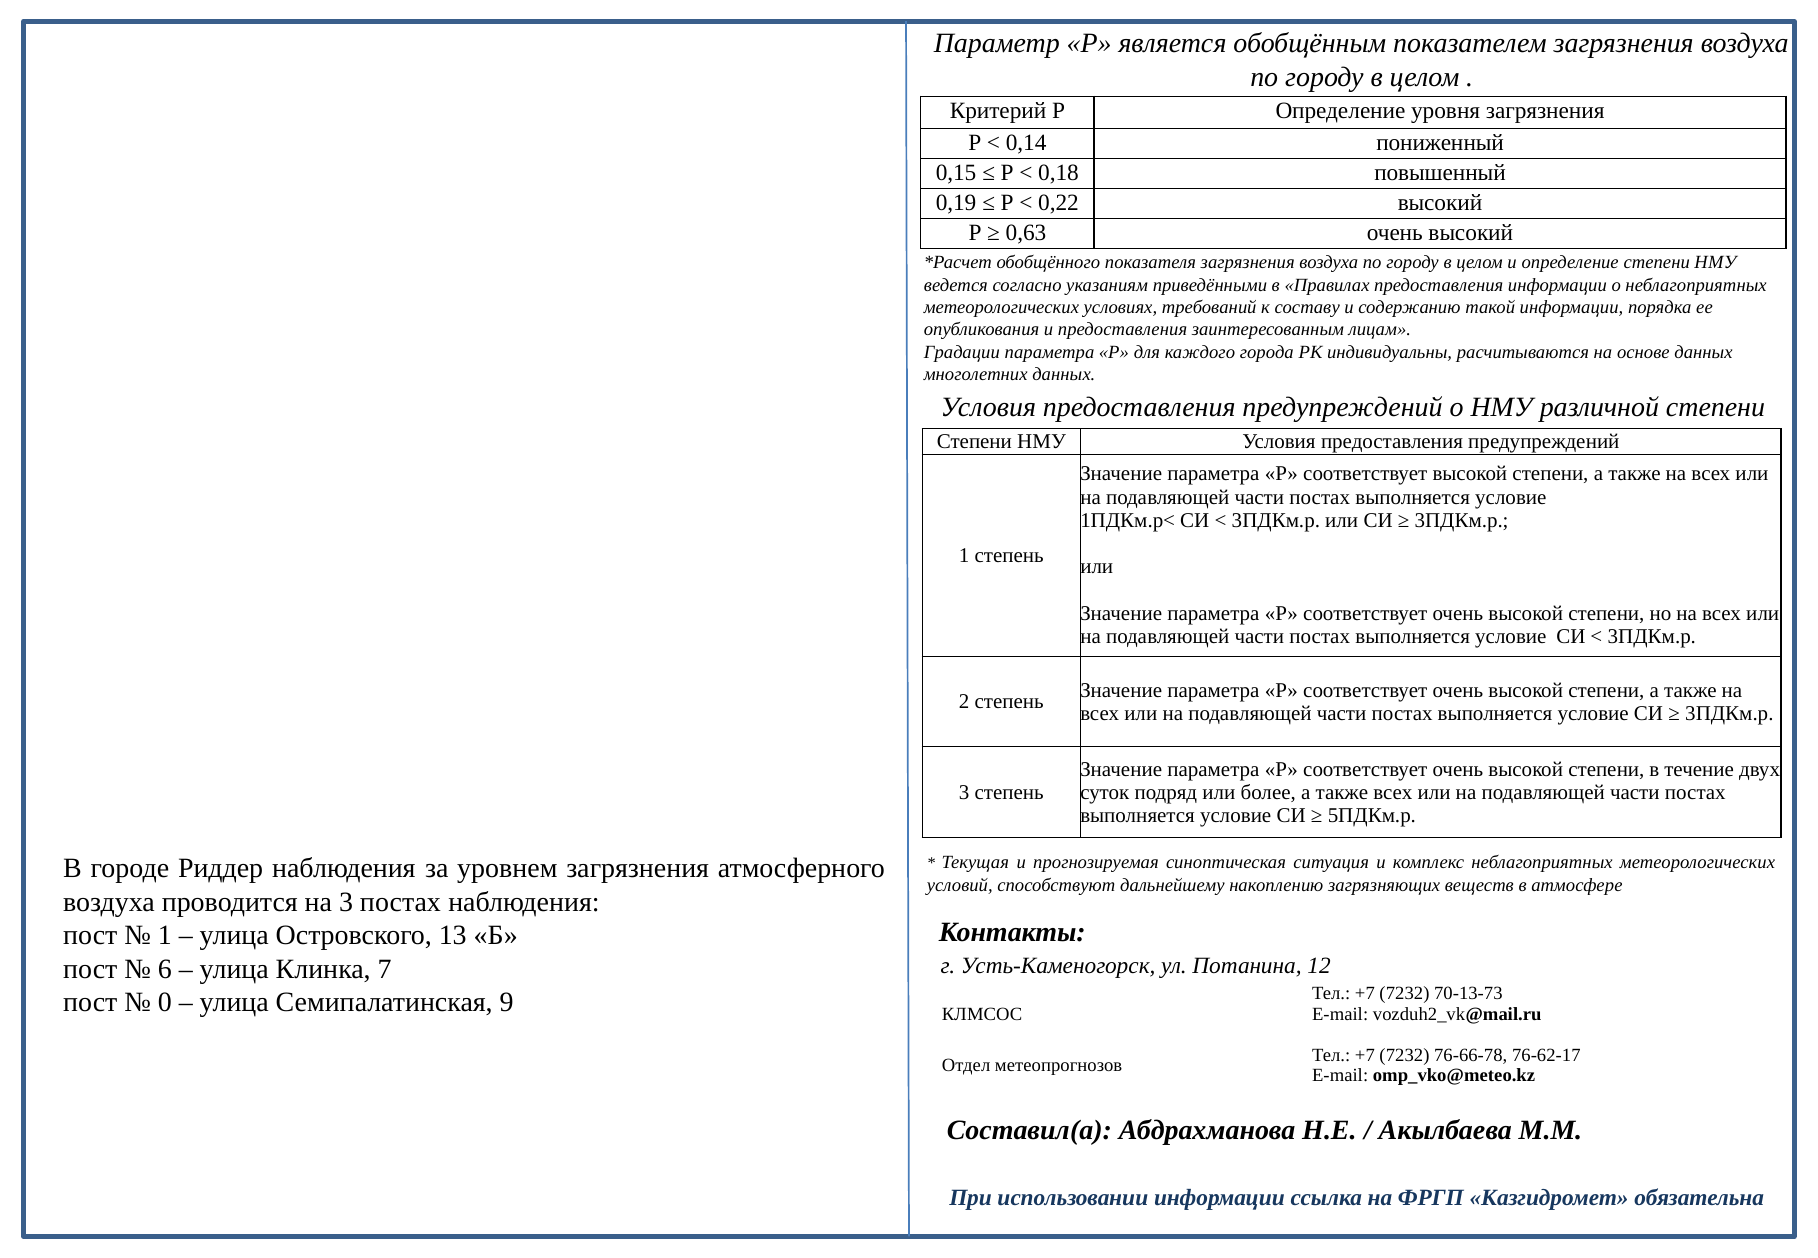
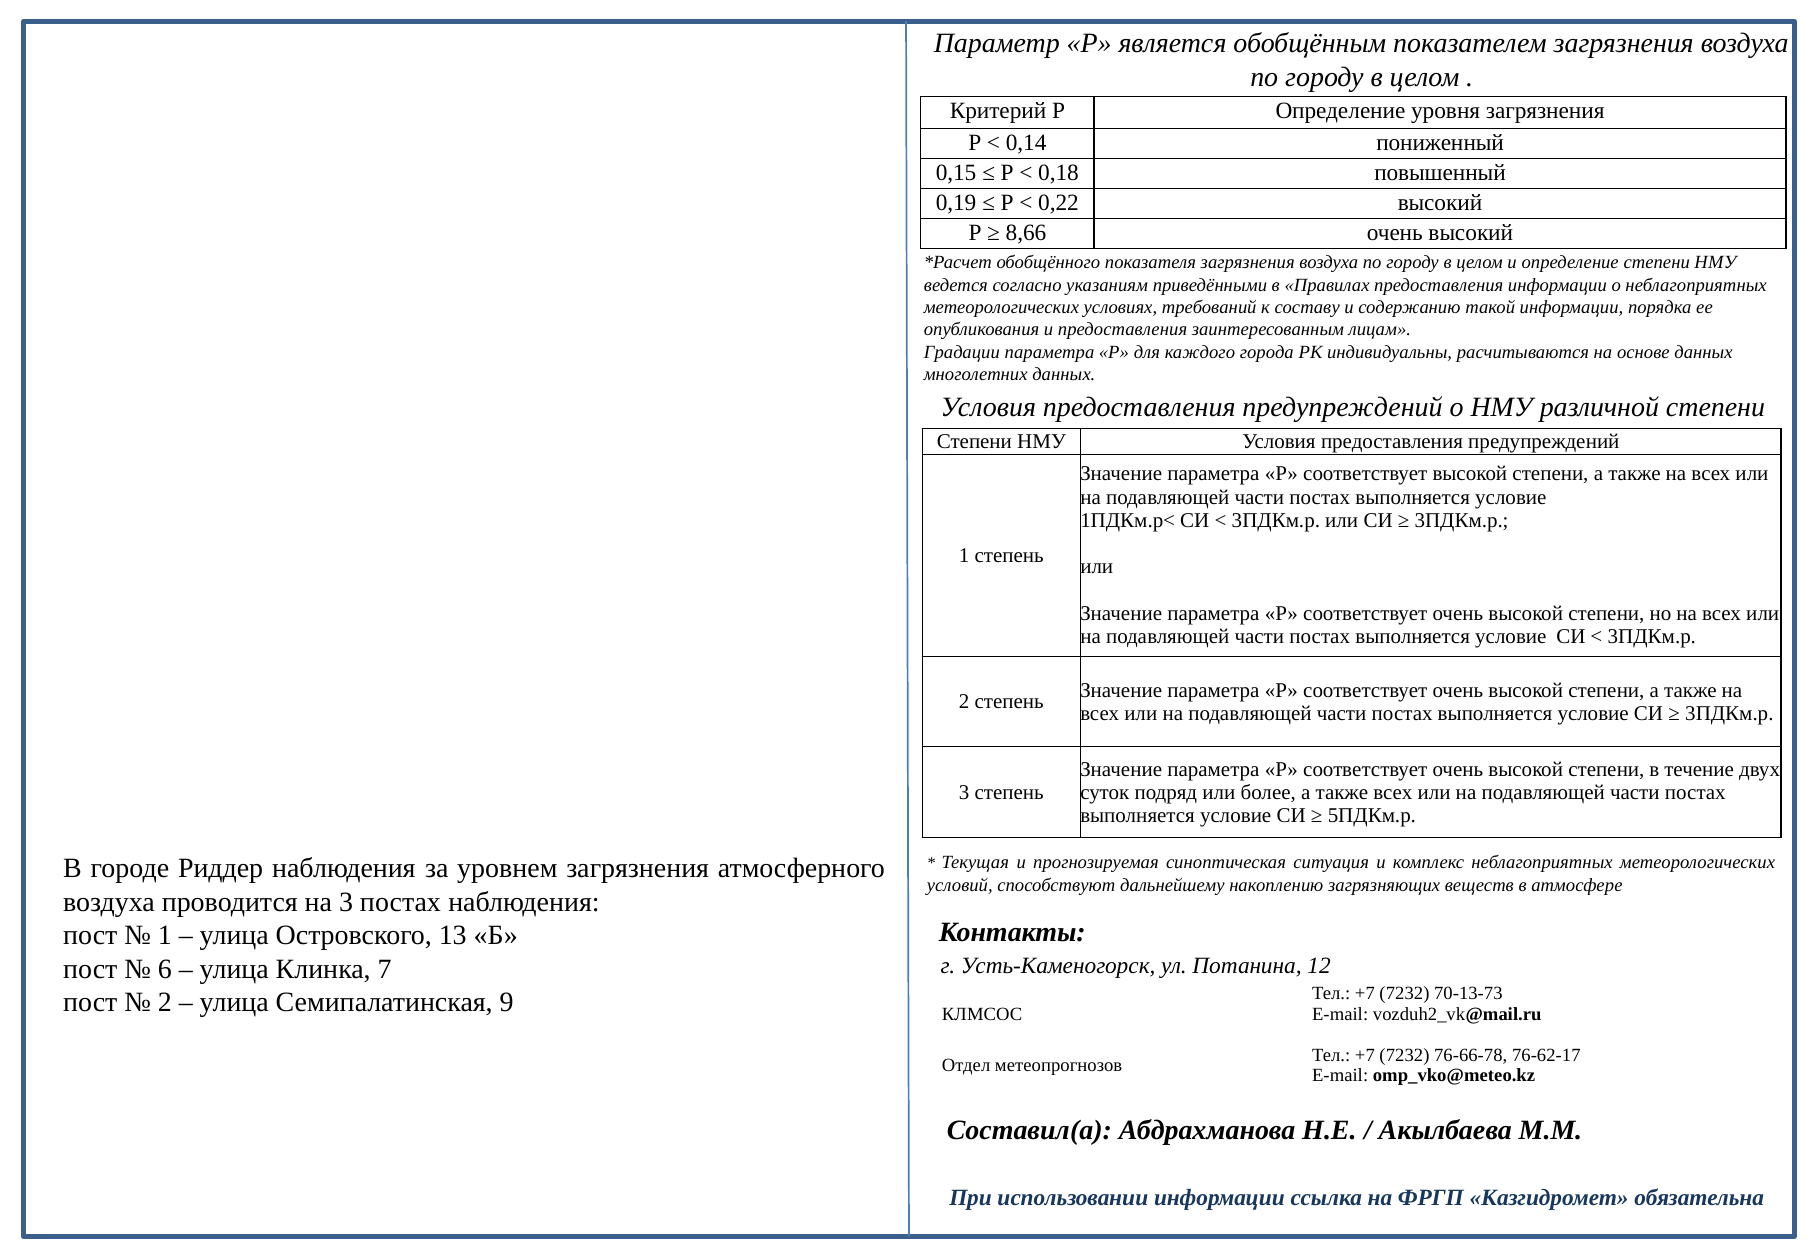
0,63: 0,63 -> 8,66
0 at (165, 1003): 0 -> 2
